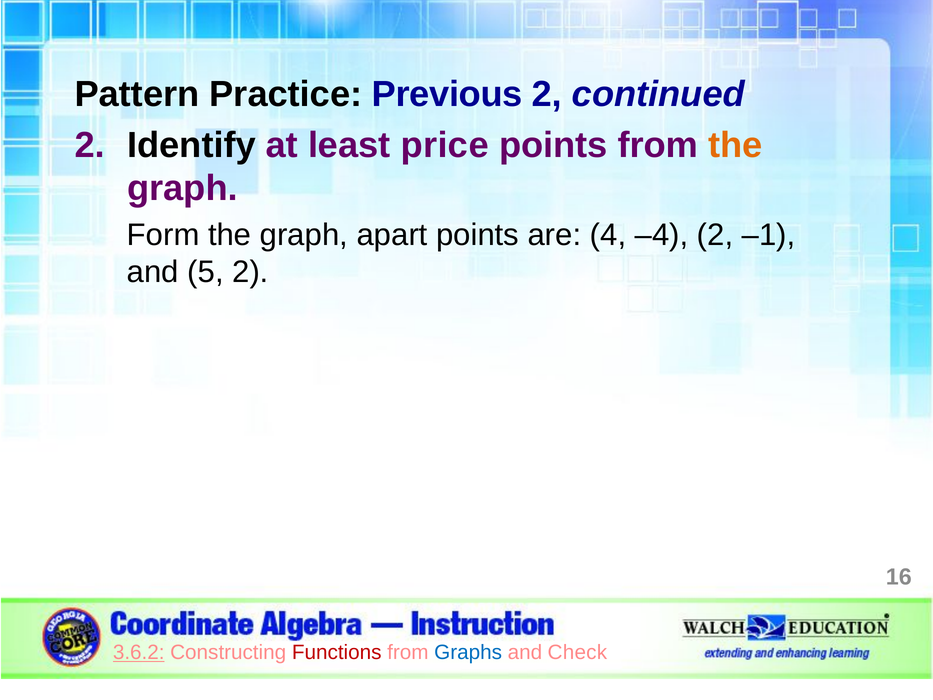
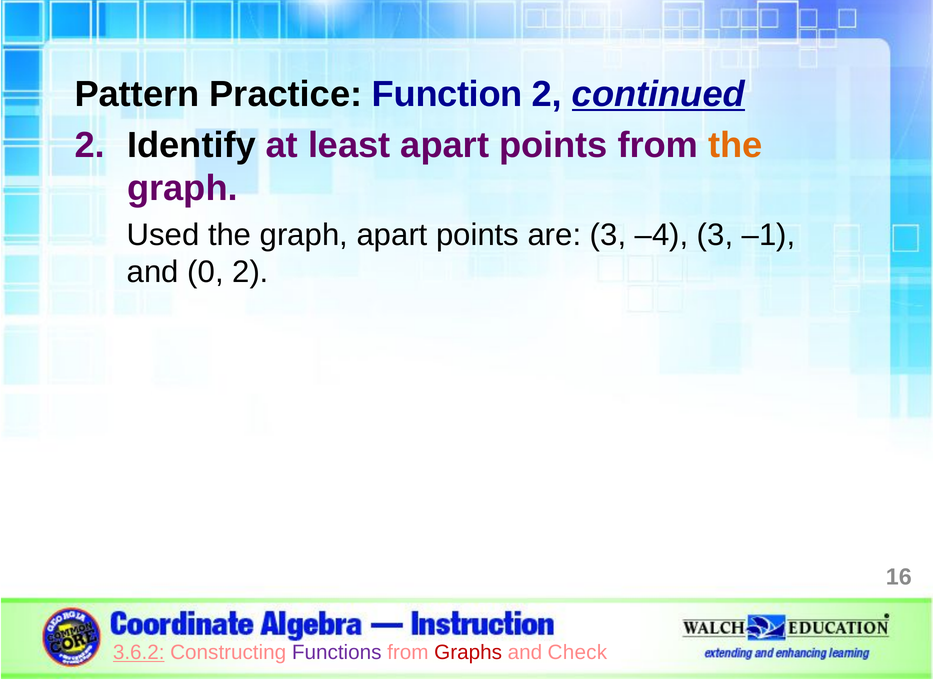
Previous: Previous -> Function
continued underline: none -> present
least price: price -> apart
Form: Form -> Used
are 4: 4 -> 3
–4 2: 2 -> 3
5: 5 -> 0
Functions colour: red -> purple
Graphs colour: blue -> red
